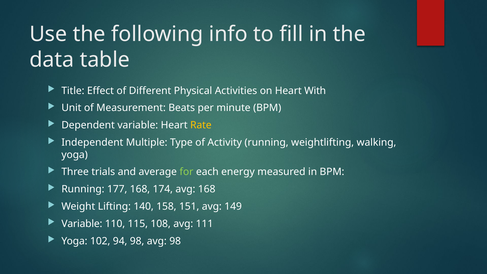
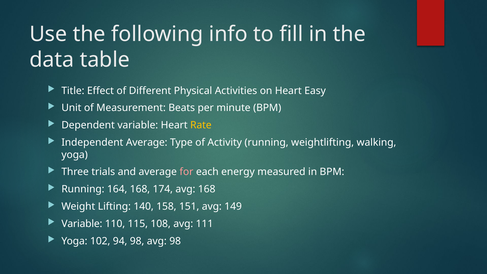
With: With -> Easy
Independent Multiple: Multiple -> Average
for colour: light green -> pink
177: 177 -> 164
